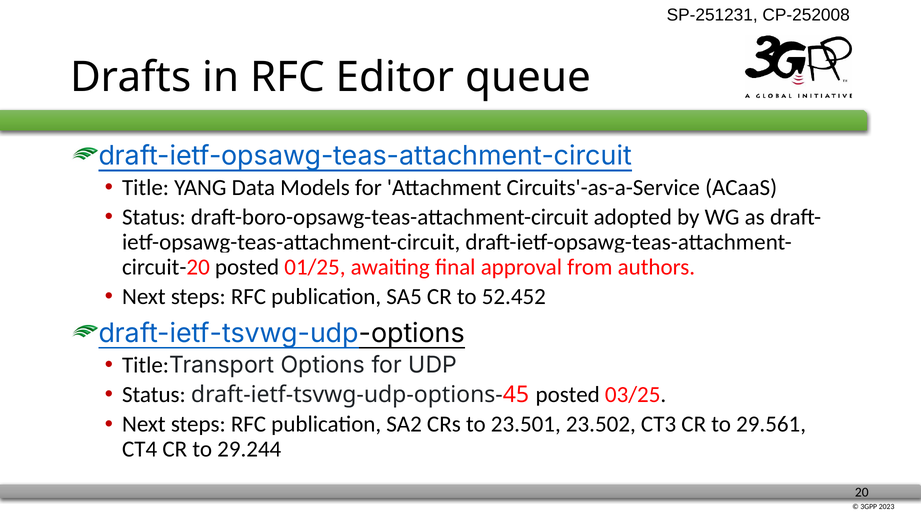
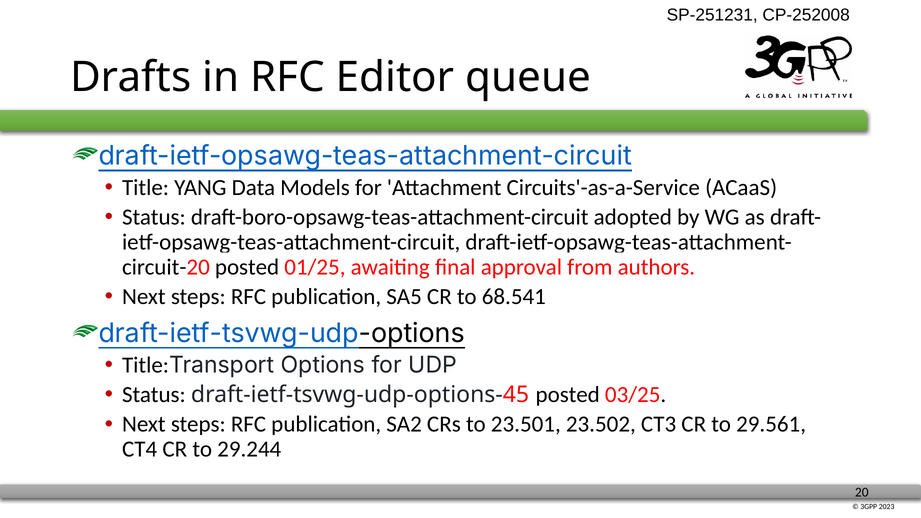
52.452: 52.452 -> 68.541
